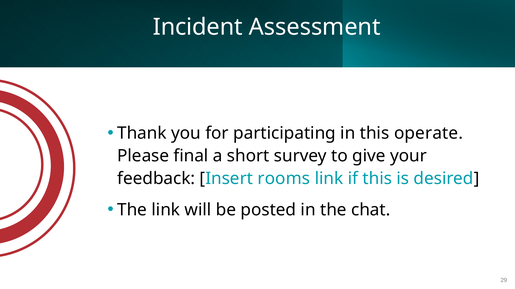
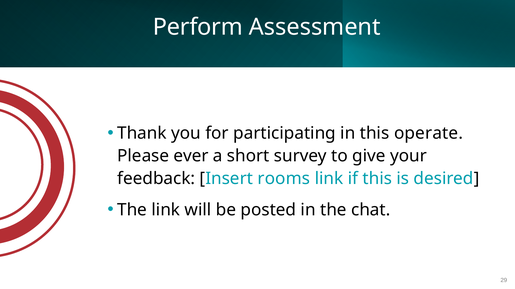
Incident: Incident -> Perform
final: final -> ever
